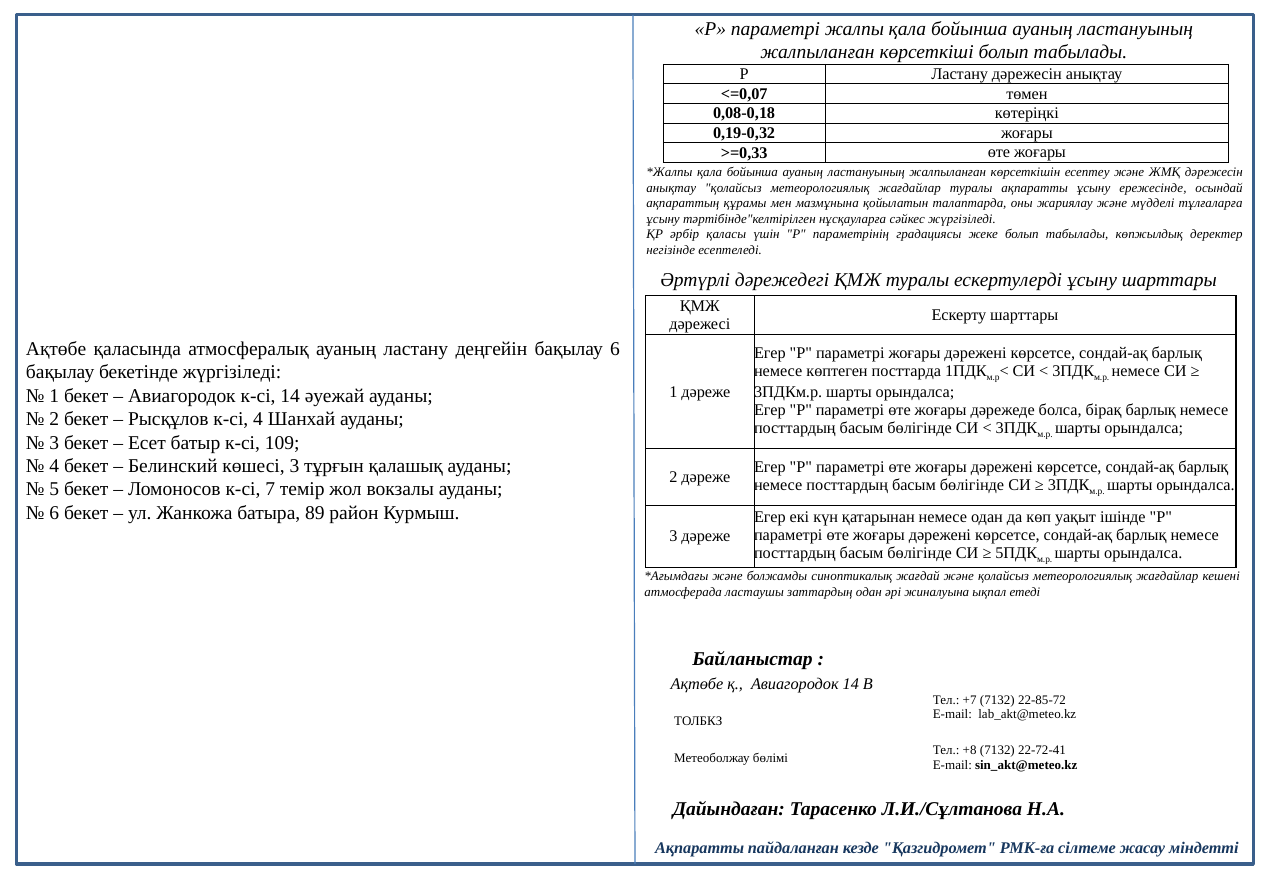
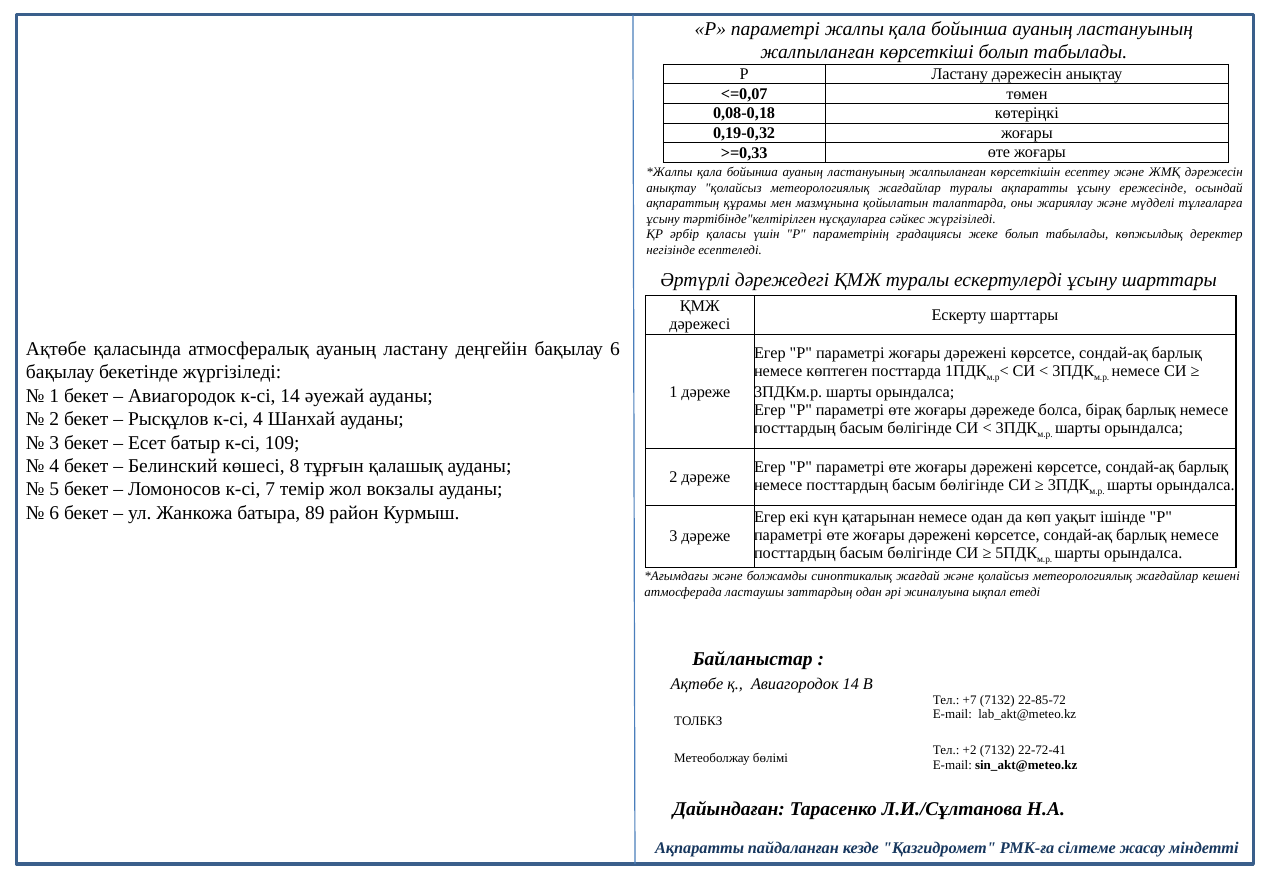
көшесі 3: 3 -> 8
+8: +8 -> +2
